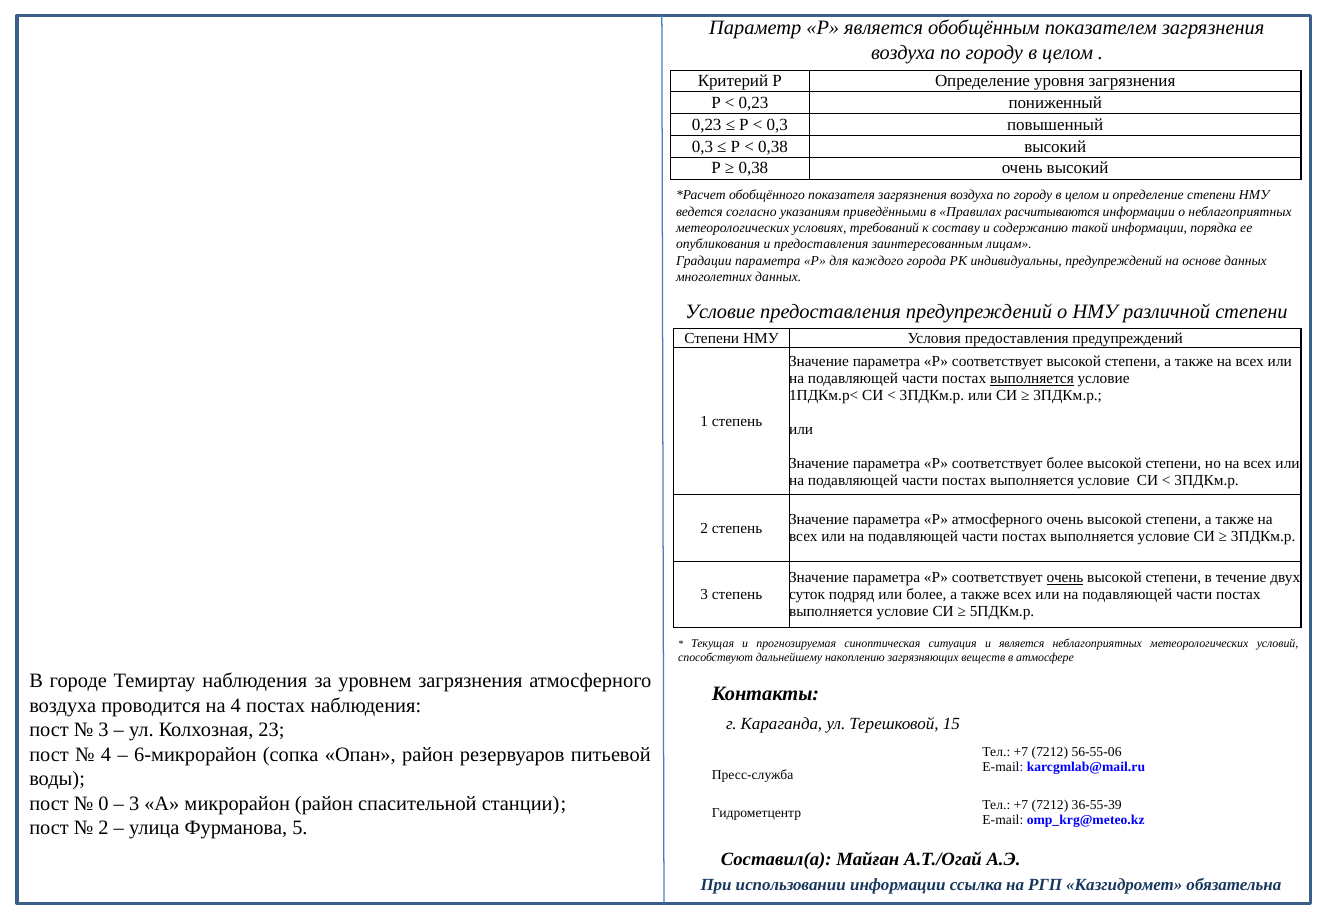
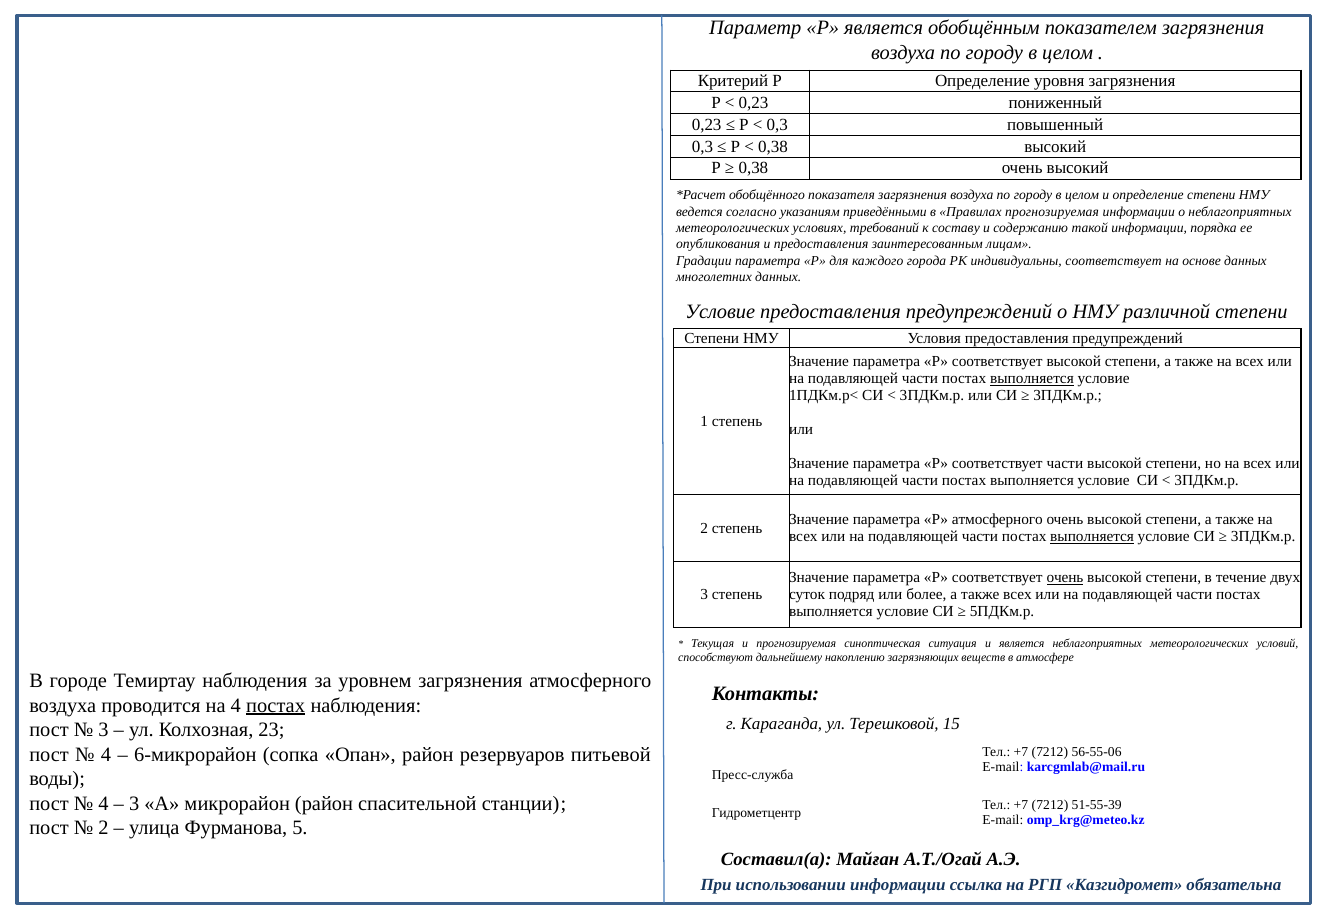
Правилах расчитываются: расчитываются -> прогнозируемая
индивидуальны предупреждений: предупреждений -> соответствует
соответствует более: более -> части
выполняется at (1092, 537) underline: none -> present
постах at (276, 706) underline: none -> present
0 at (104, 804): 0 -> 4
36-55-39: 36-55-39 -> 51-55-39
